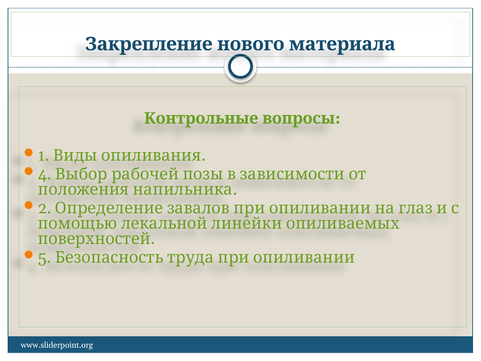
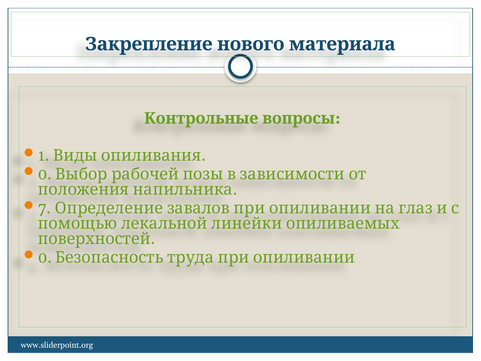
4 at (45, 174): 4 -> 0
2: 2 -> 7
5 at (45, 257): 5 -> 0
